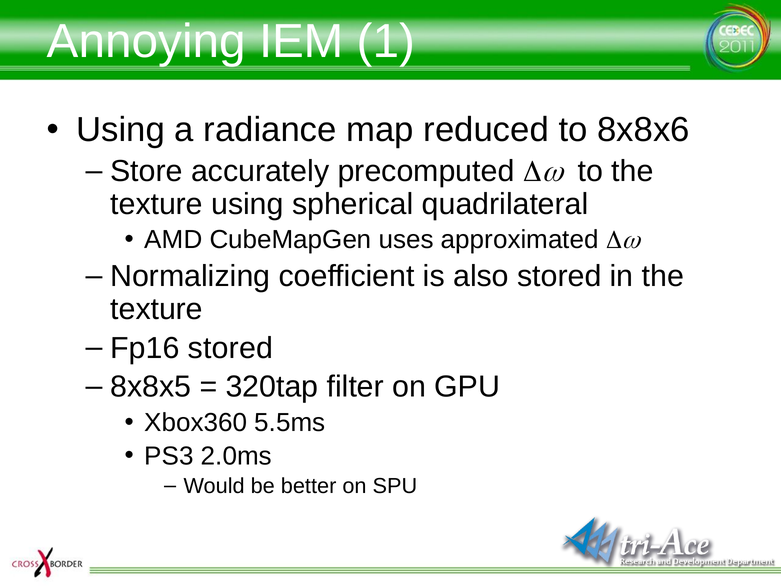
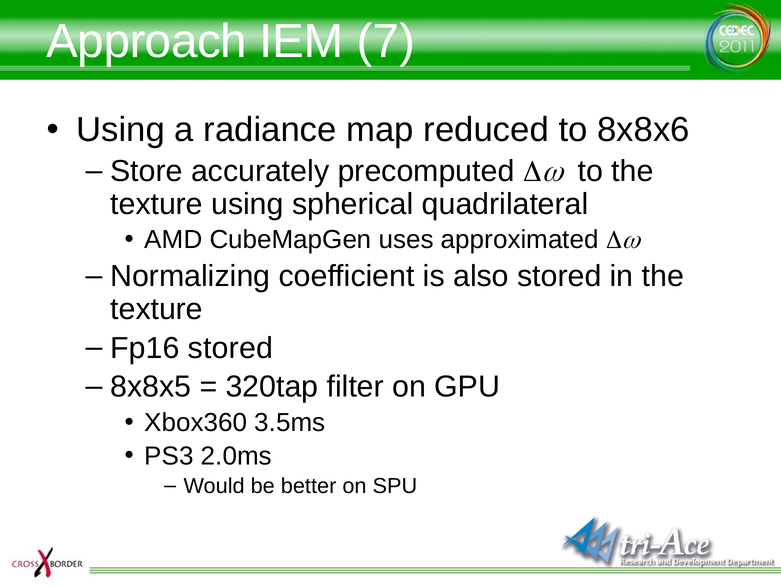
Annoying: Annoying -> Approach
1: 1 -> 7
5.5ms: 5.5ms -> 3.5ms
